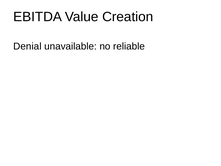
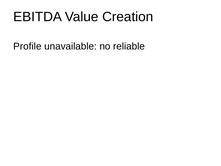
Denial: Denial -> Profile
